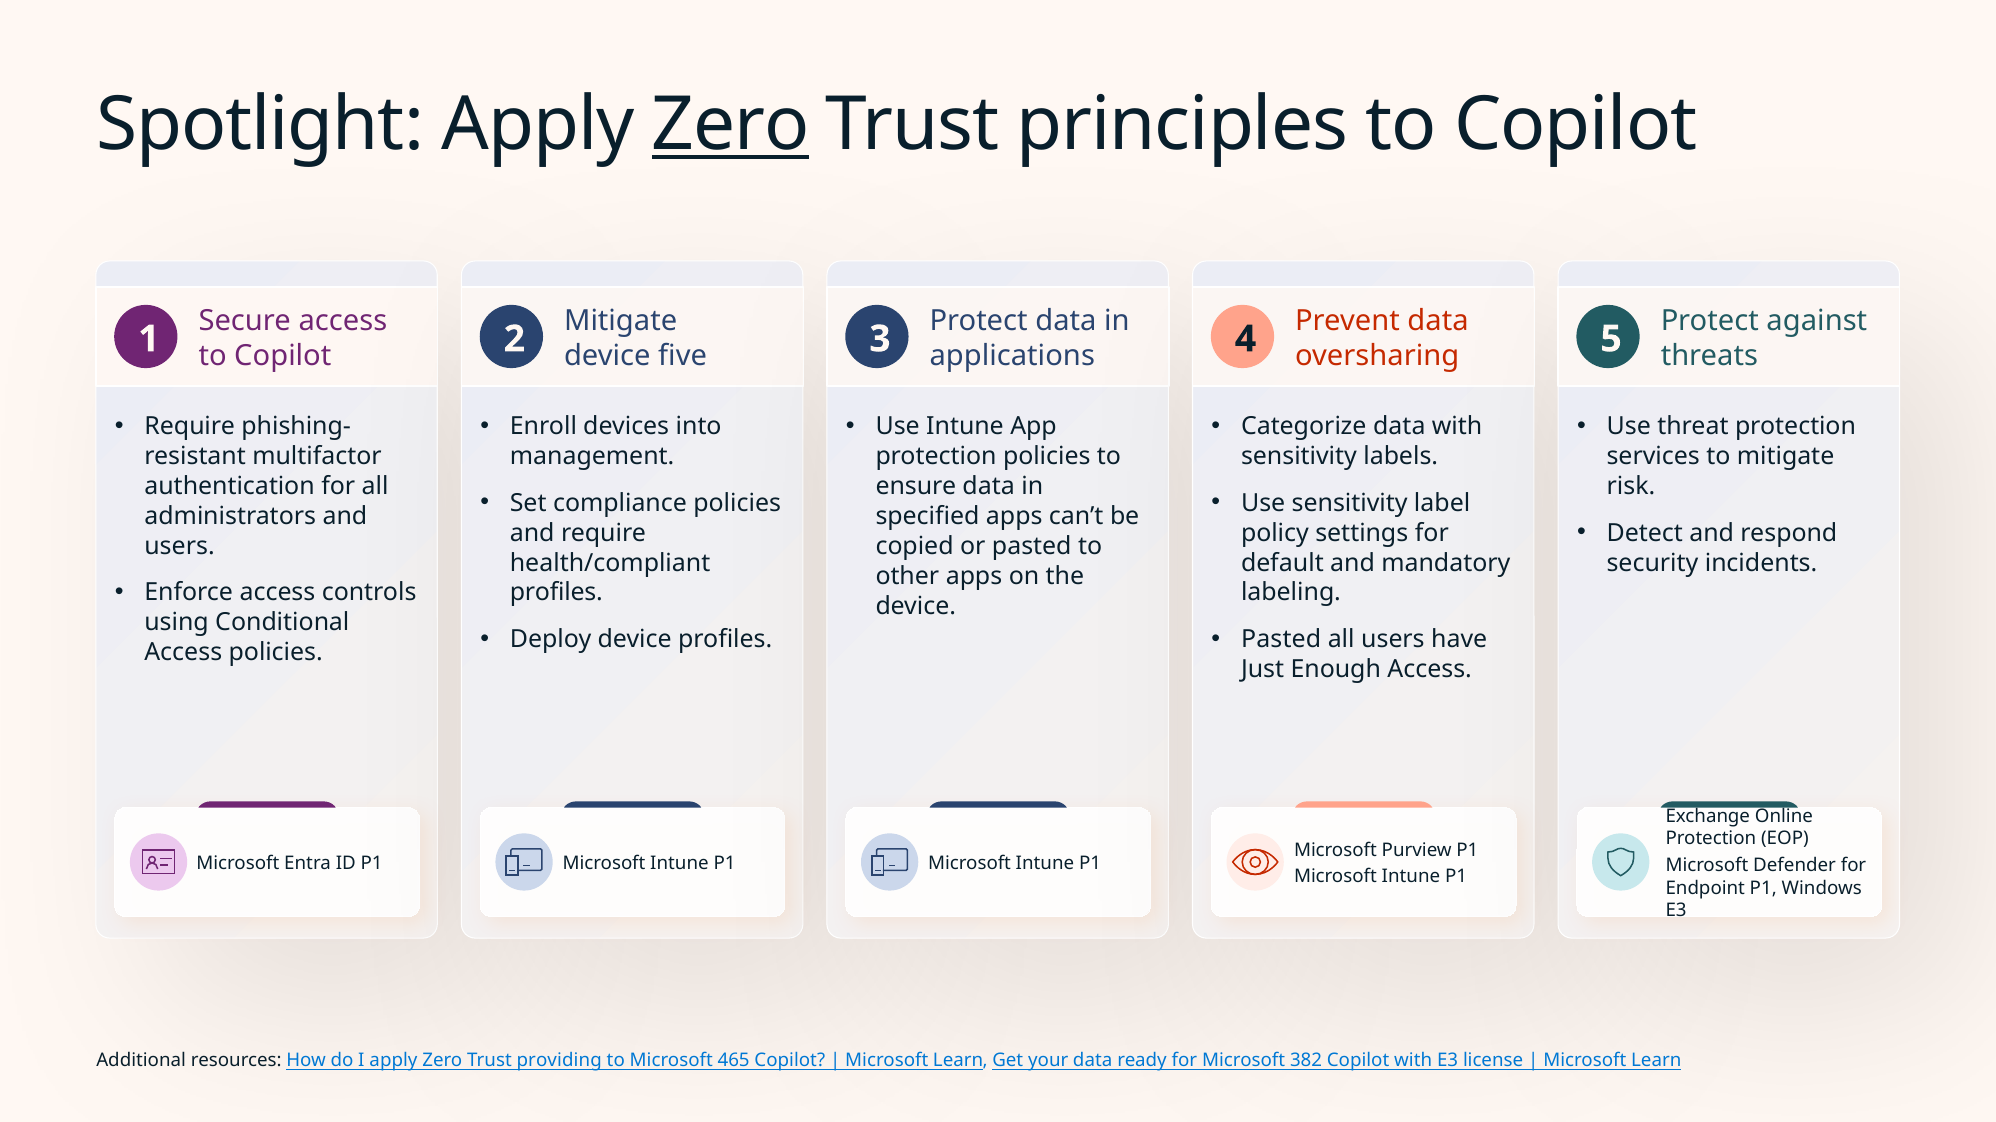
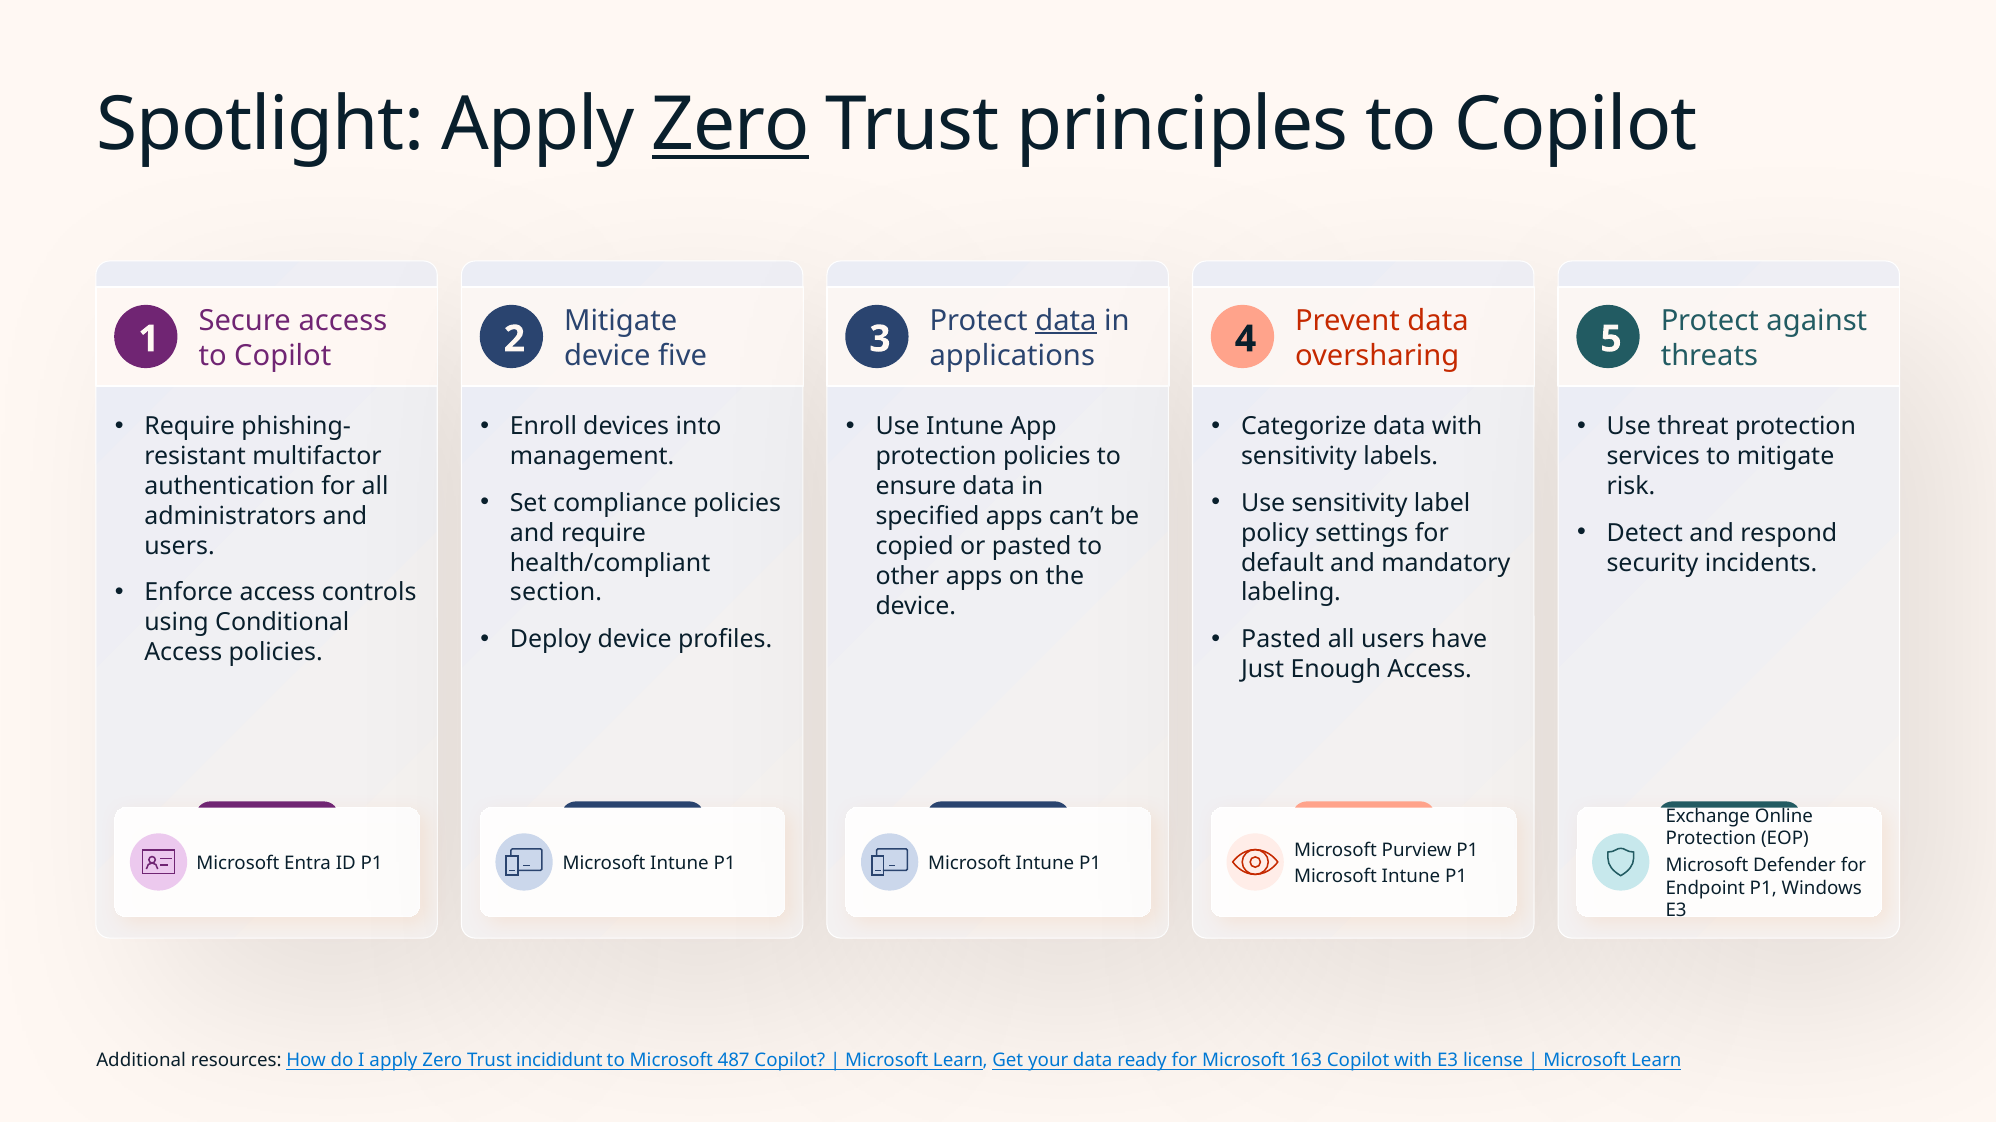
data at (1066, 321) underline: none -> present
profiles at (556, 593): profiles -> section
providing: providing -> incididunt
465: 465 -> 487
382: 382 -> 163
